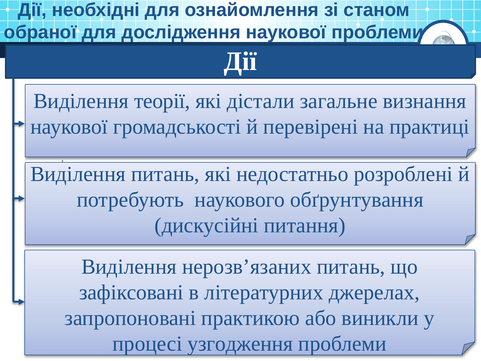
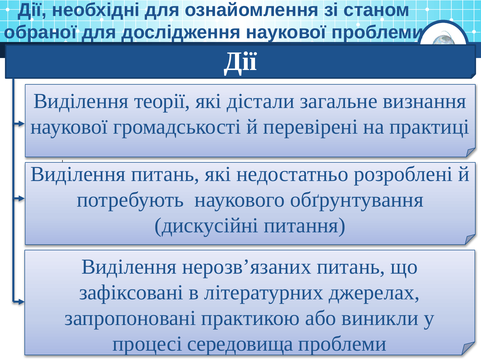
узгодження: узгодження -> середовища
